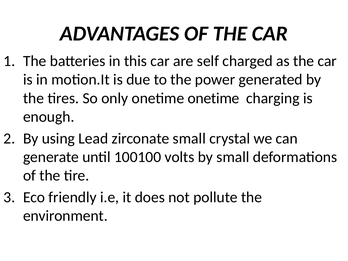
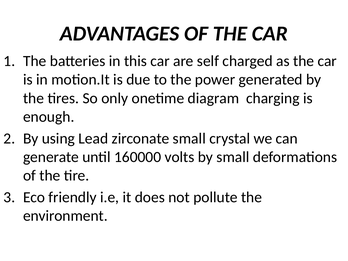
onetime onetime: onetime -> diagram
100100: 100100 -> 160000
